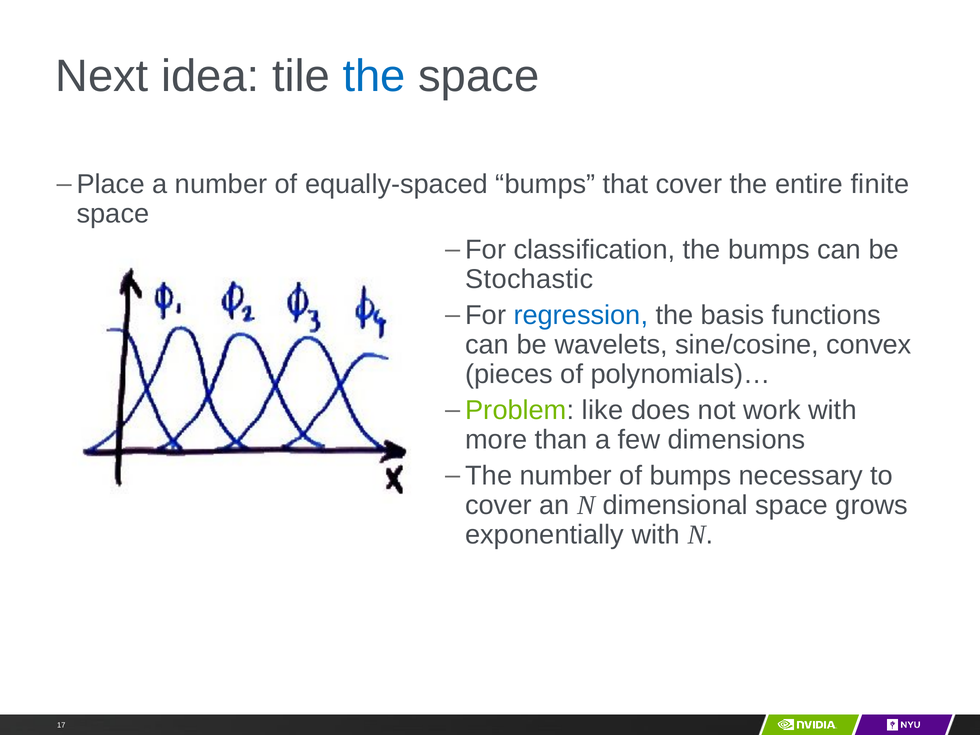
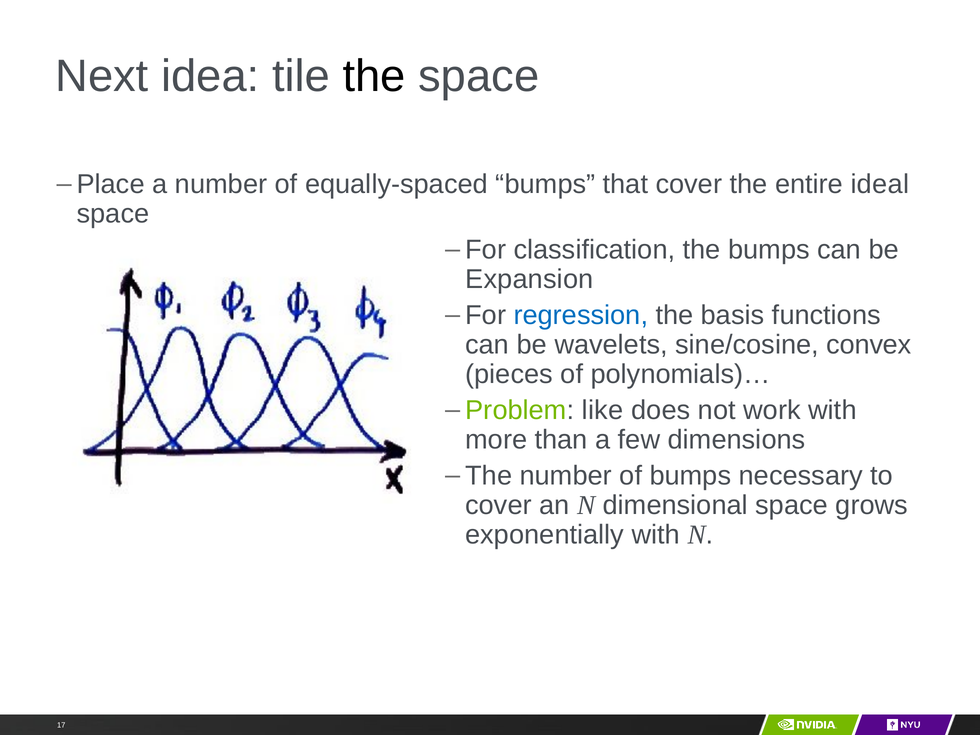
the at (374, 76) colour: blue -> black
finite: finite -> ideal
Stochastic: Stochastic -> Expansion
